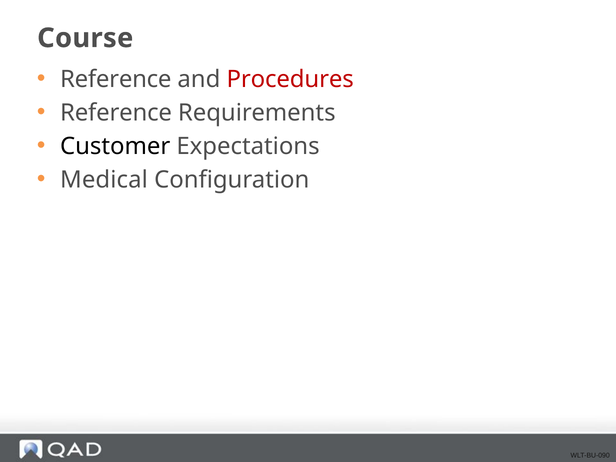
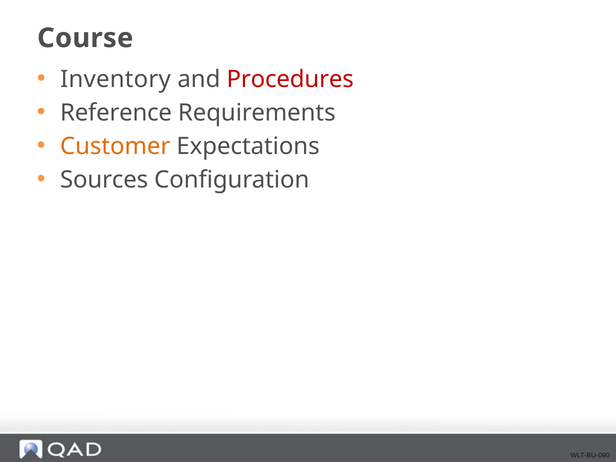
Reference at (116, 79): Reference -> Inventory
Customer colour: black -> orange
Medical: Medical -> Sources
